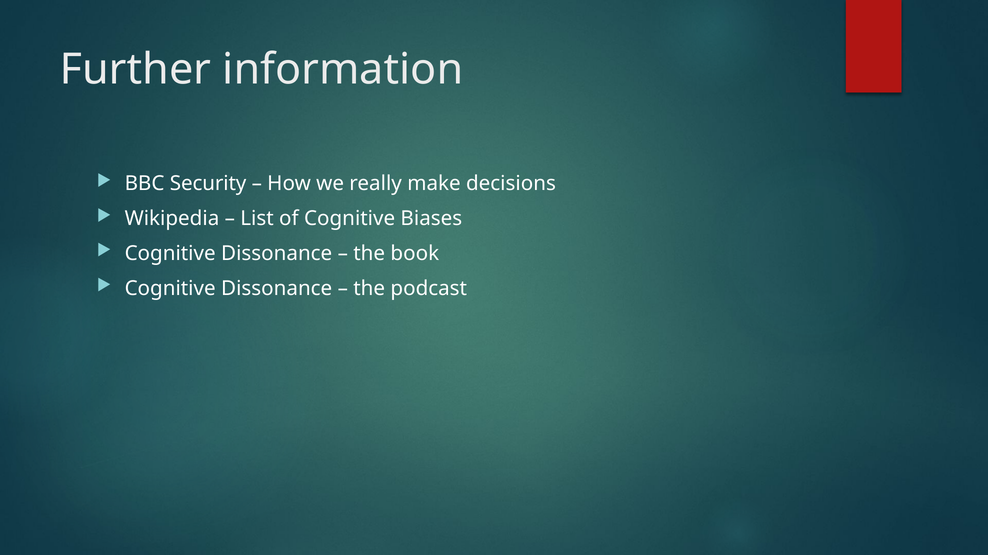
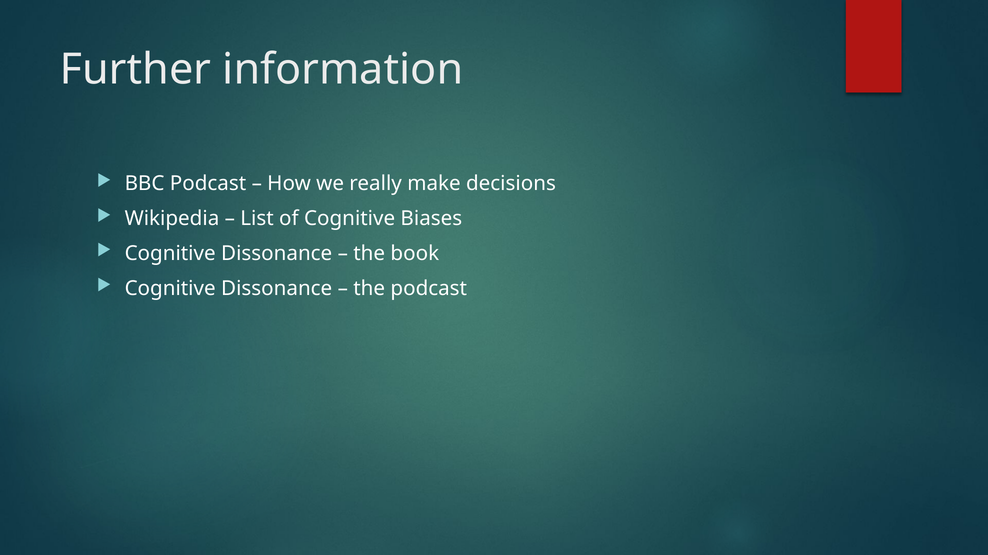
BBC Security: Security -> Podcast
